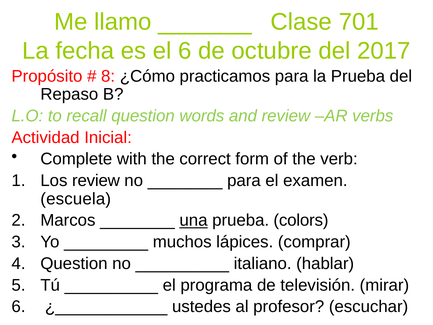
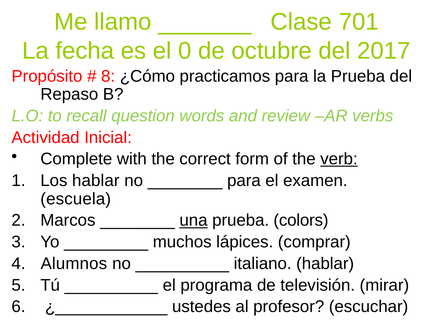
el 6: 6 -> 0
verb underline: none -> present
Los review: review -> hablar
Question at (74, 263): Question -> Alumnos
